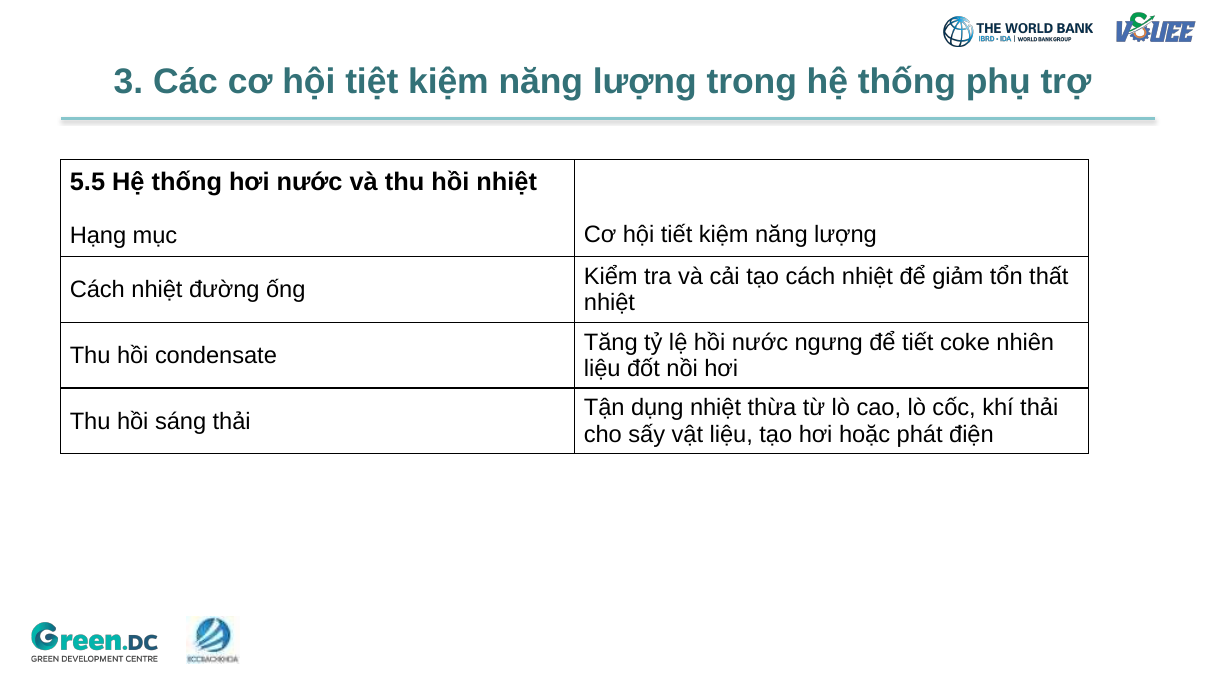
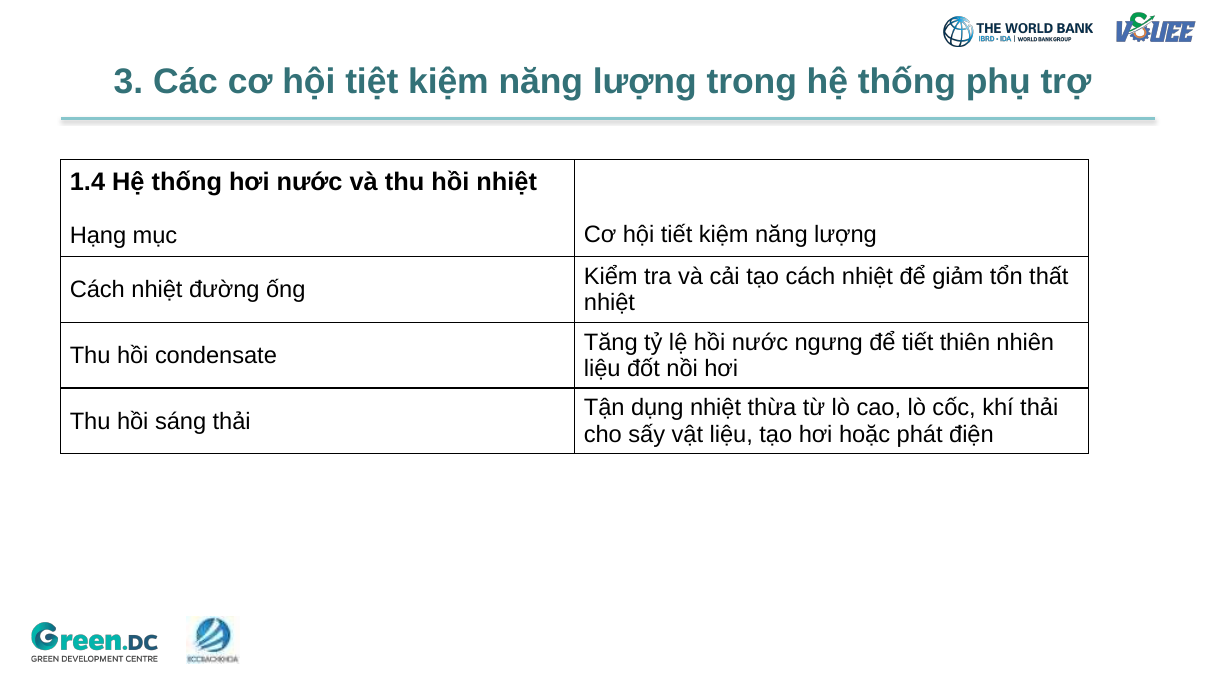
5.5: 5.5 -> 1.4
coke: coke -> thiên
